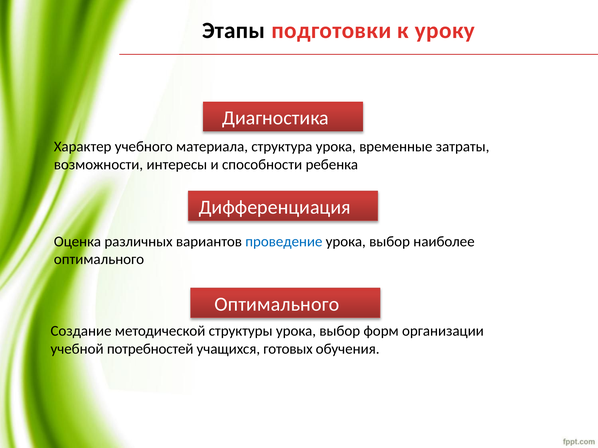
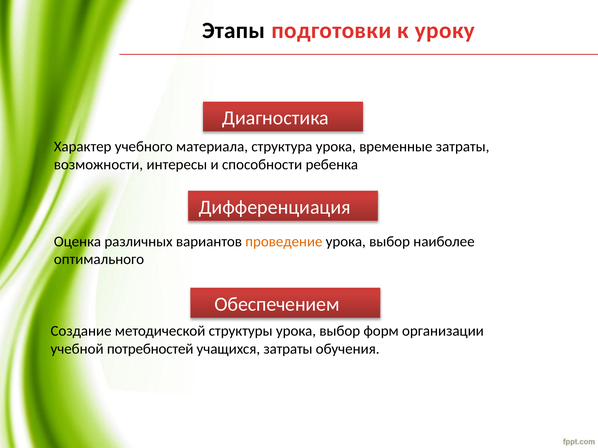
проведение colour: blue -> orange
Оптимального at (277, 305): Оптимального -> Обеспечением
учащихся готовых: готовых -> затраты
